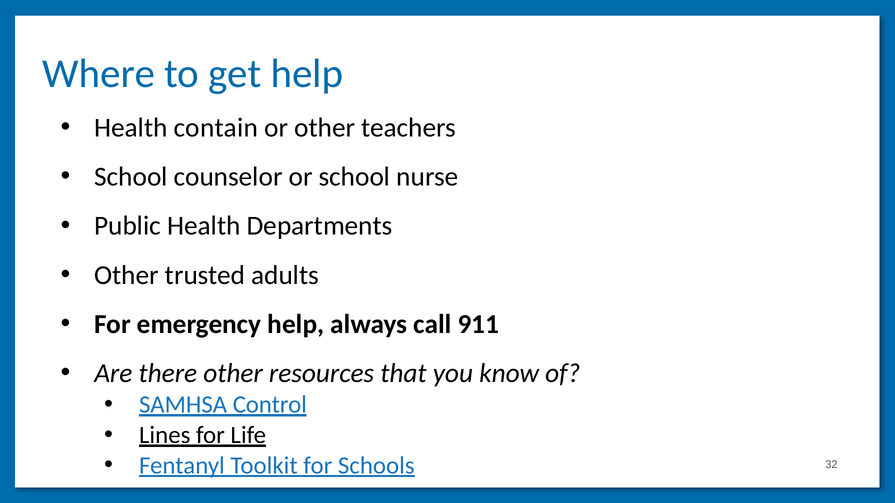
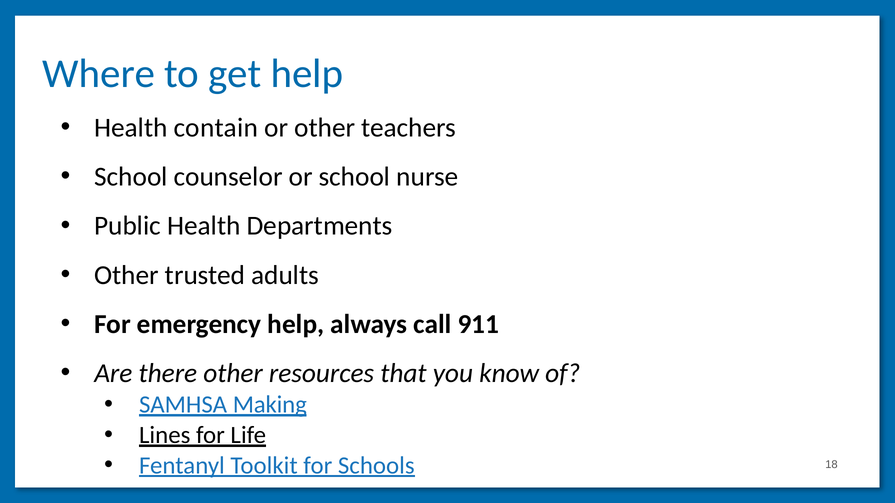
Control: Control -> Making
32: 32 -> 18
